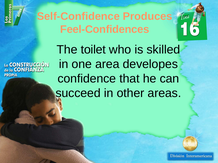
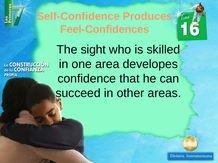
toilet: toilet -> sight
